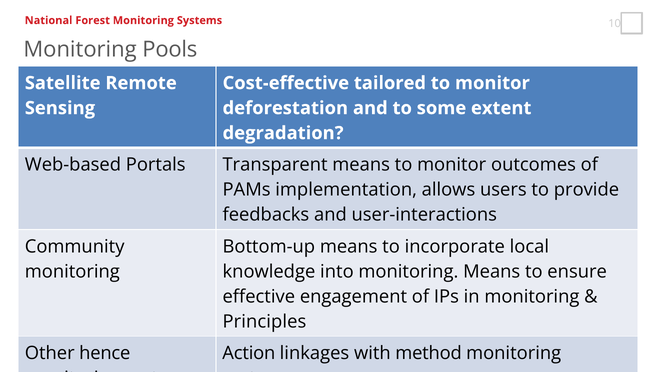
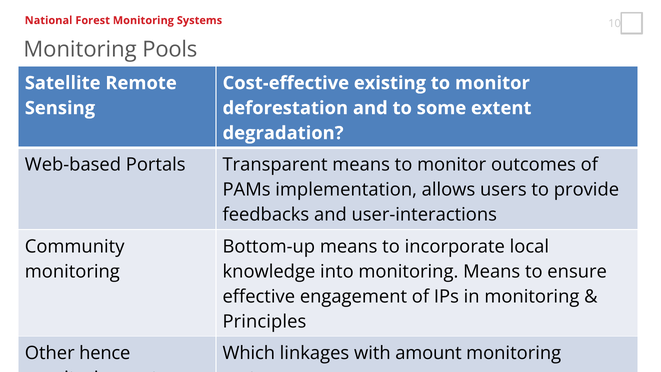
tailored: tailored -> existing
Action: Action -> Which
method: method -> amount
